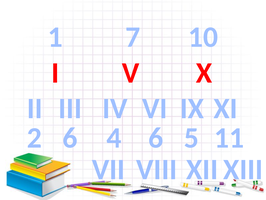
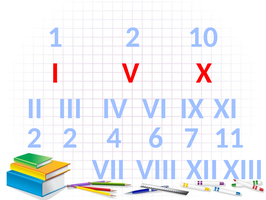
1 7: 7 -> 2
2 6: 6 -> 2
5: 5 -> 7
